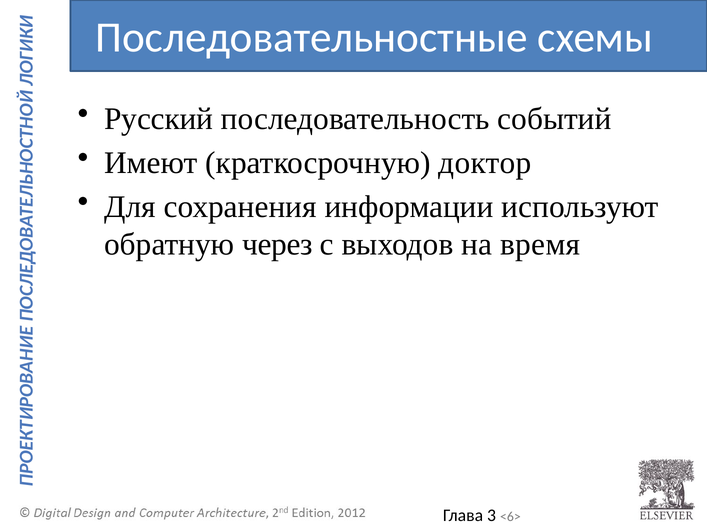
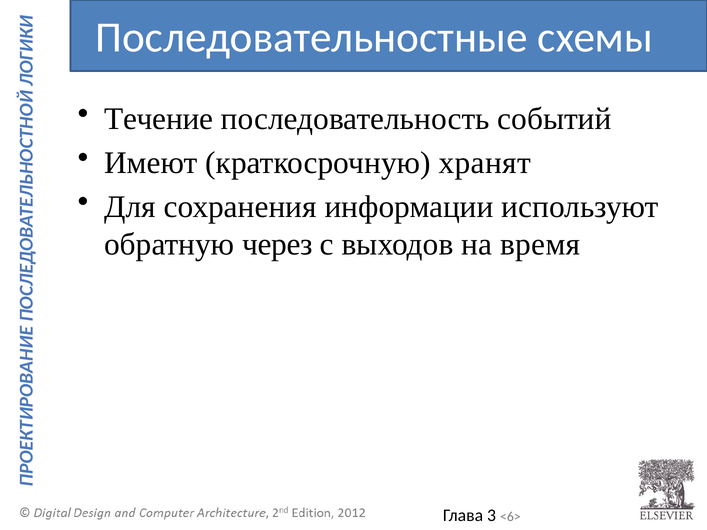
Русский: Русский -> Течение
доктор: доктор -> хранят
